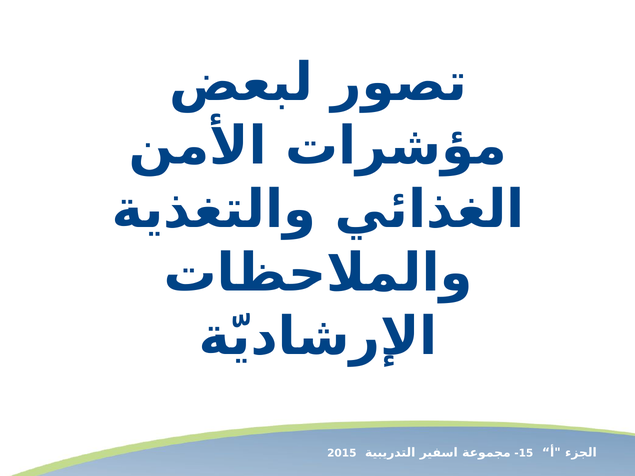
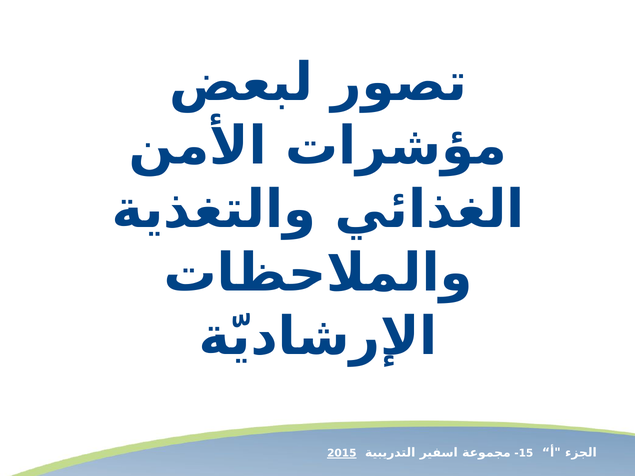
2015 underline: none -> present
